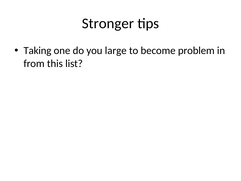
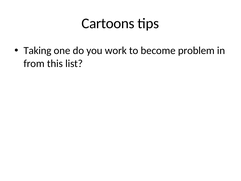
Stronger: Stronger -> Cartoons
large: large -> work
